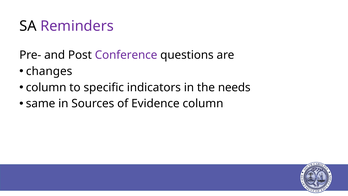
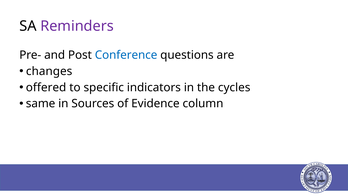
Conference colour: purple -> blue
column at (46, 87): column -> offered
needs: needs -> cycles
